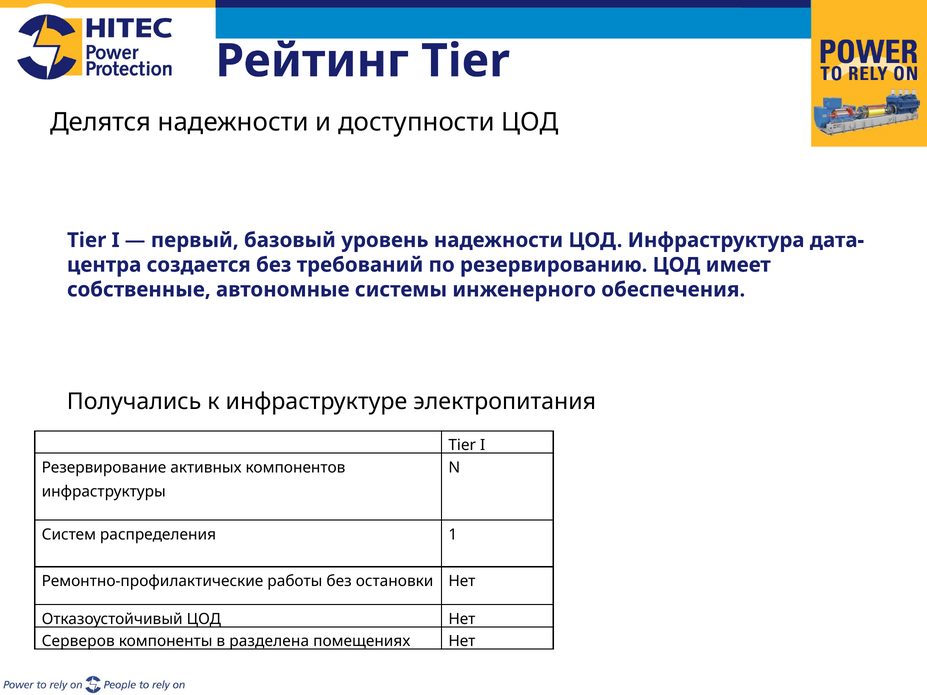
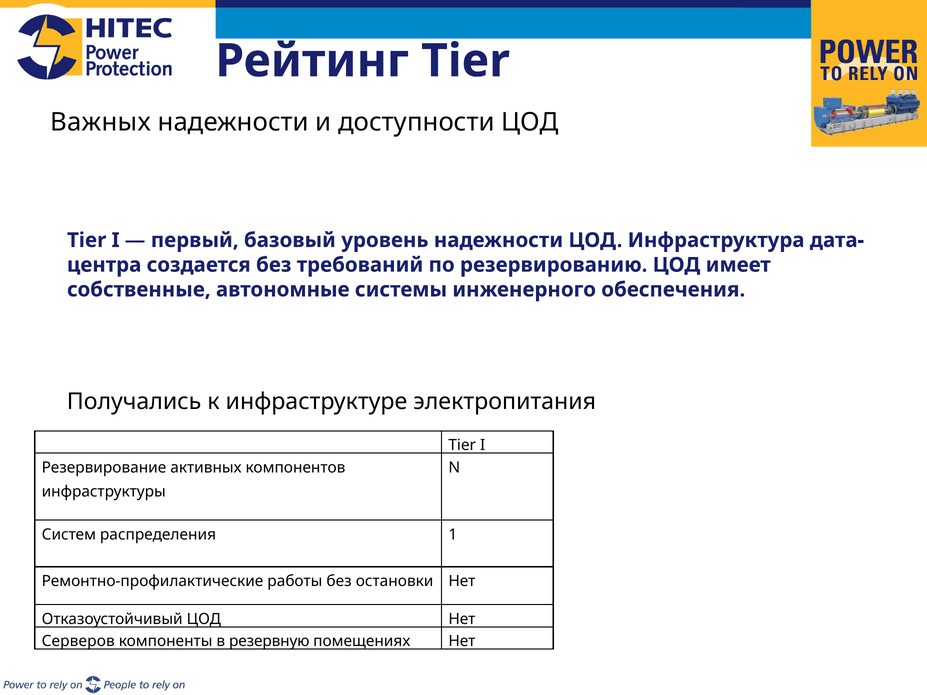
Делятся: Делятся -> Важных
разделена: разделена -> резервную
